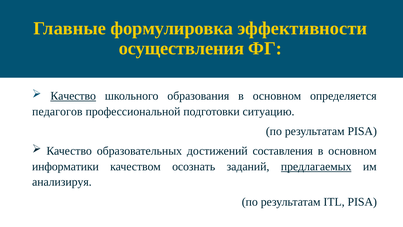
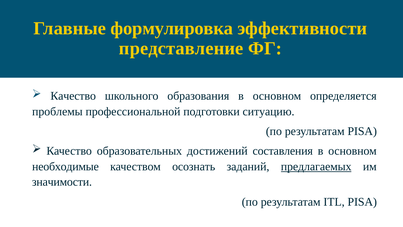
осуществления: осуществления -> представление
Качество at (73, 96) underline: present -> none
педагогов: педагогов -> проблемы
информатики: информатики -> необходимые
анализируя: анализируя -> значимости
